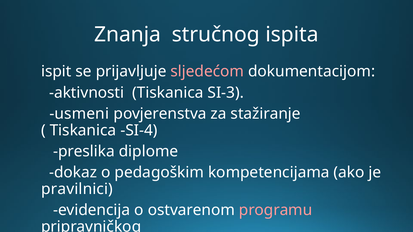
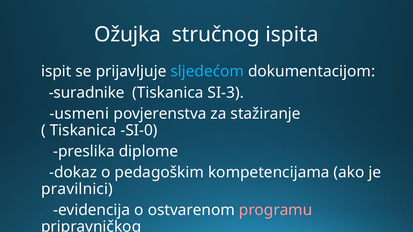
Znanja: Znanja -> Ožujka
sljedećom colour: pink -> light blue
aktivnosti: aktivnosti -> suradnike
SI-4: SI-4 -> SI-0
